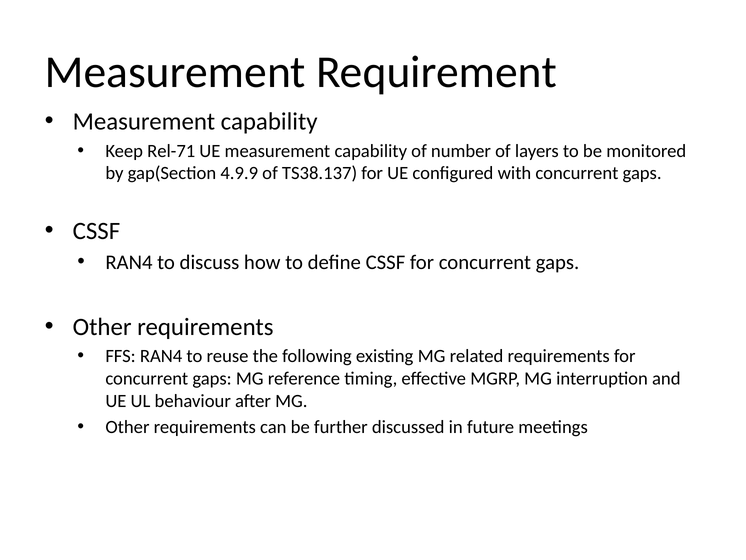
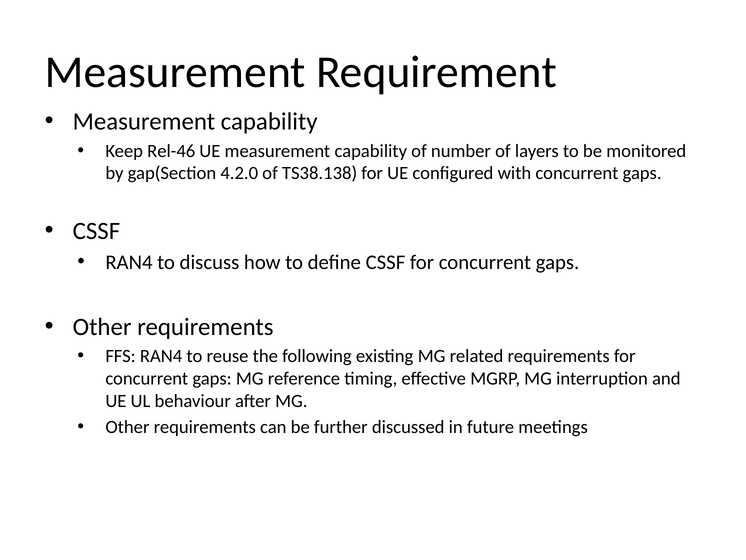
Rel-71: Rel-71 -> Rel-46
4.9.9: 4.9.9 -> 4.2.0
TS38.137: TS38.137 -> TS38.138
